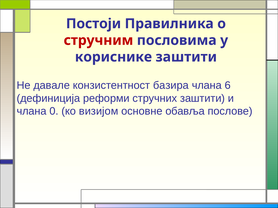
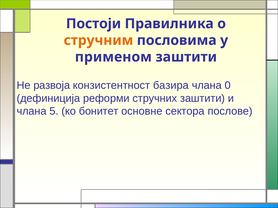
стручним colour: red -> orange
кориснике: кориснике -> применом
давале: давале -> развоја
6: 6 -> 0
0: 0 -> 5
визијом: визијом -> бонитет
обавља: обавља -> сектора
